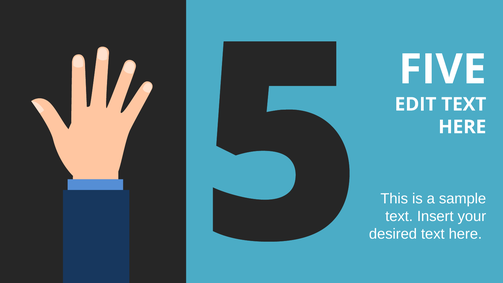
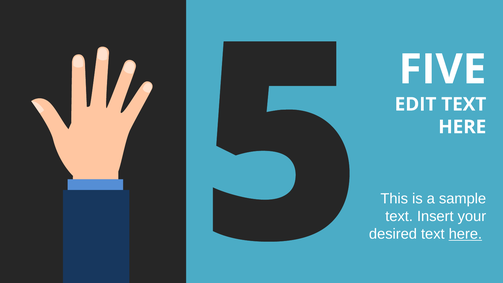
here at (465, 234) underline: none -> present
